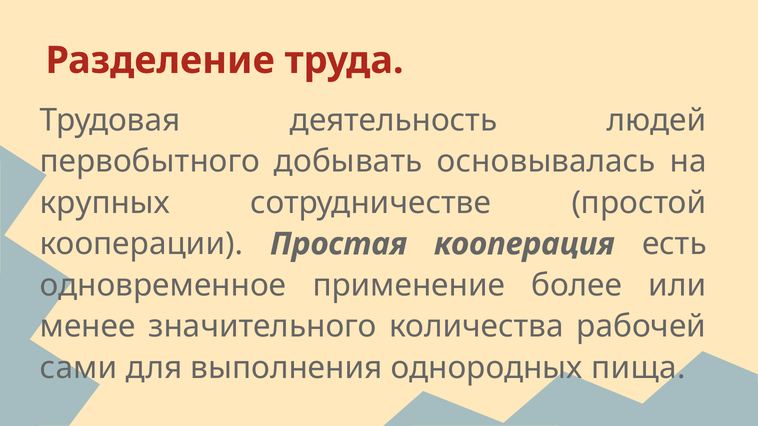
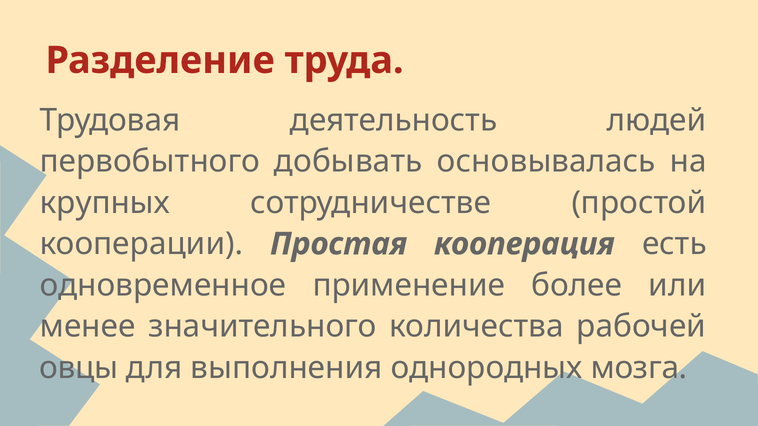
сами: сами -> овцы
пища: пища -> мозга
